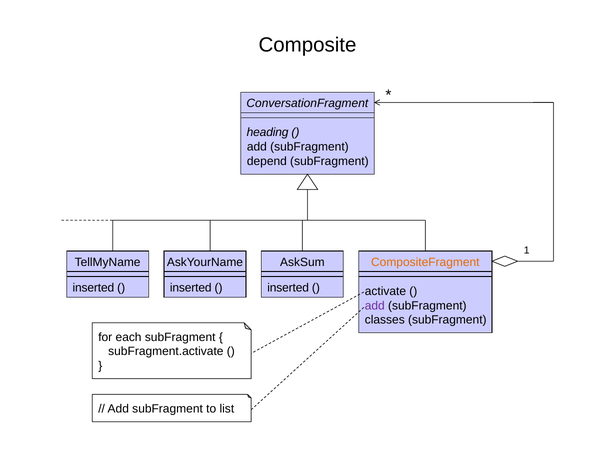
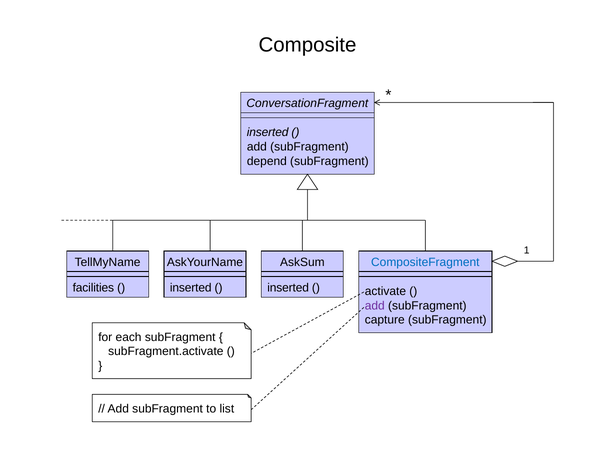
heading at (268, 132): heading -> inserted
CompositeFragment colour: orange -> blue
inserted at (93, 288): inserted -> facilities
classes: classes -> capture
